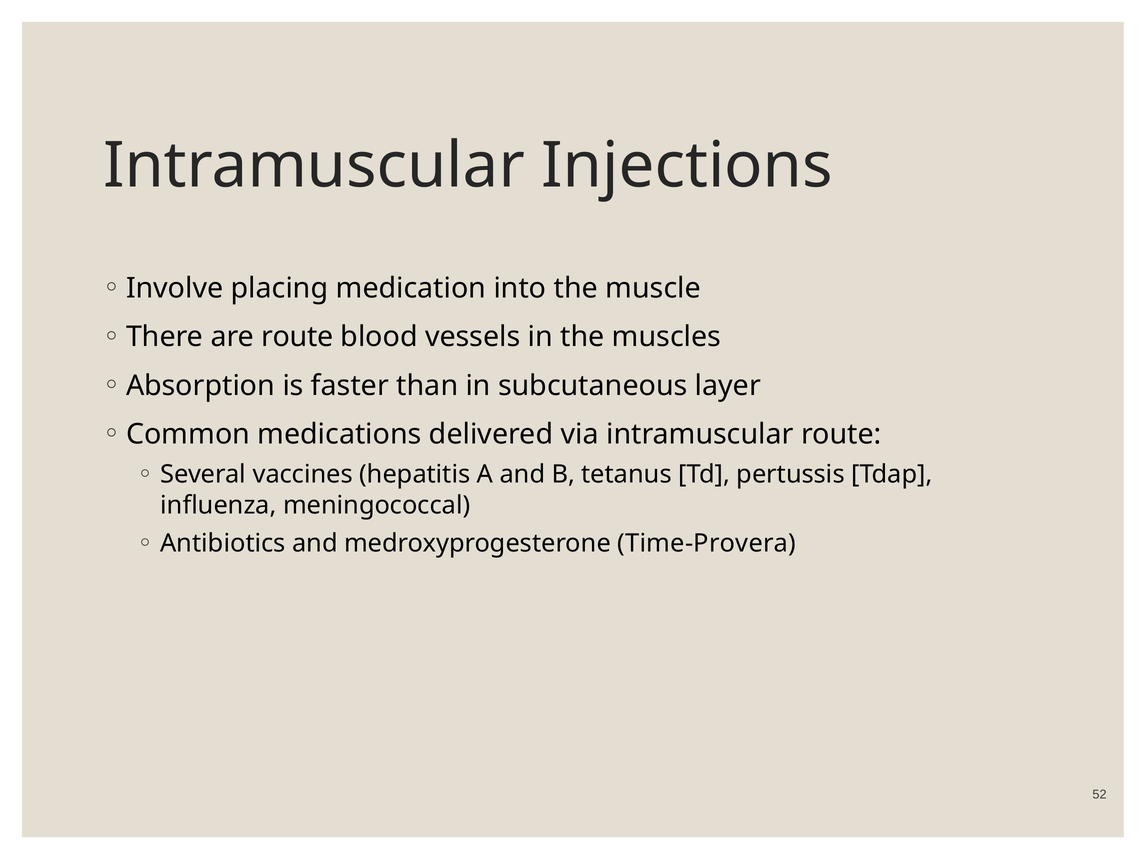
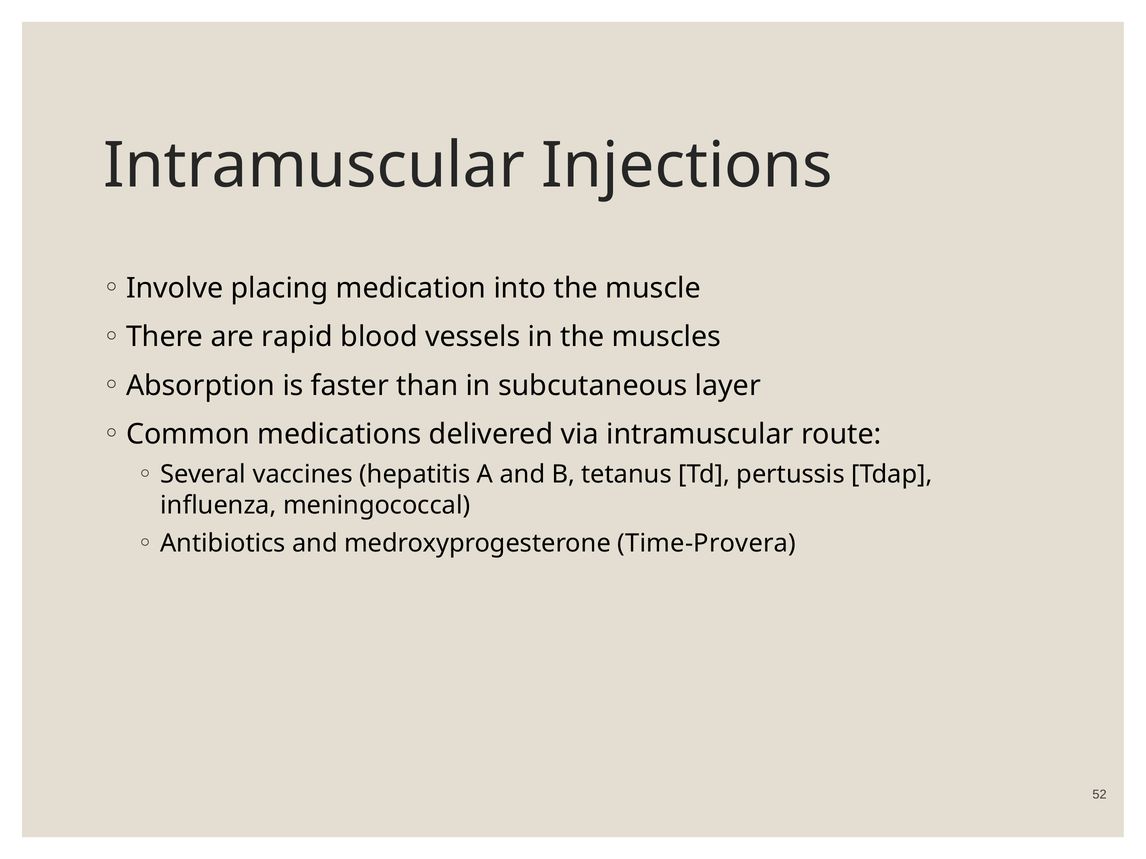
are route: route -> rapid
